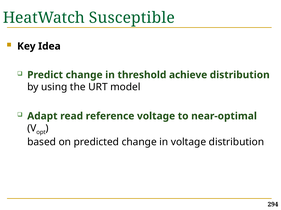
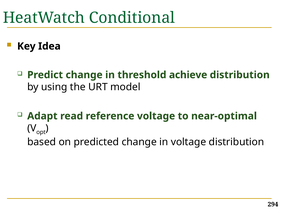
Susceptible: Susceptible -> Conditional
